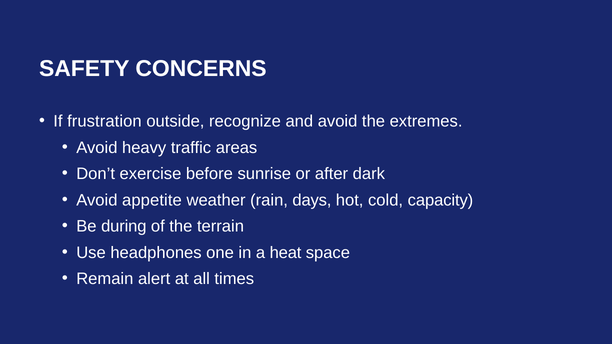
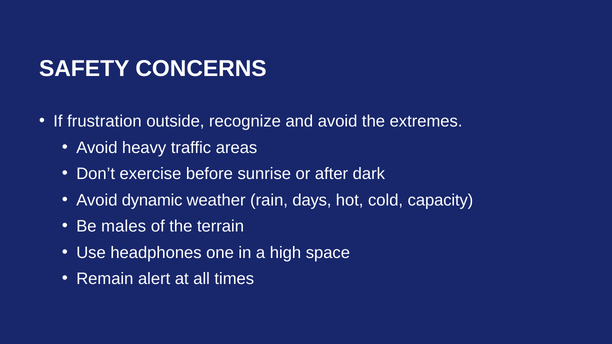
appetite: appetite -> dynamic
during: during -> males
heat: heat -> high
